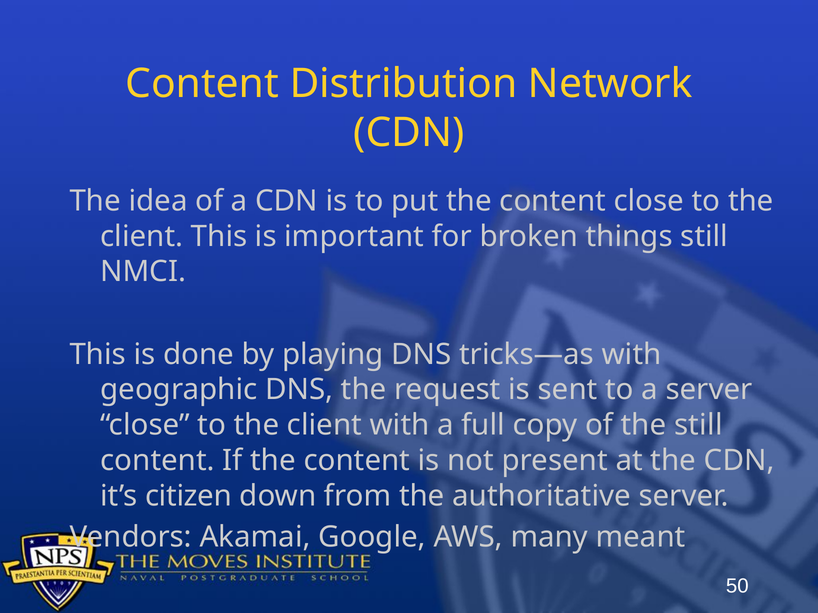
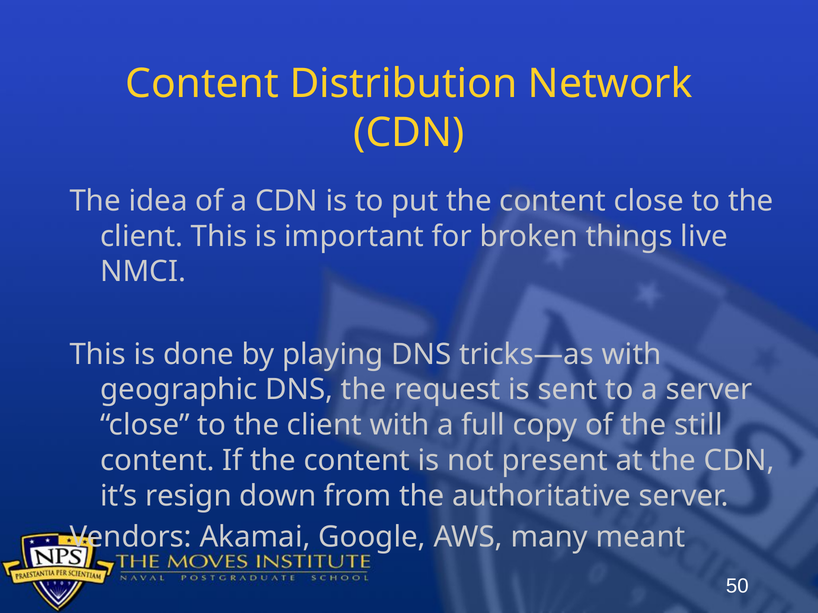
things still: still -> live
citizen: citizen -> resign
